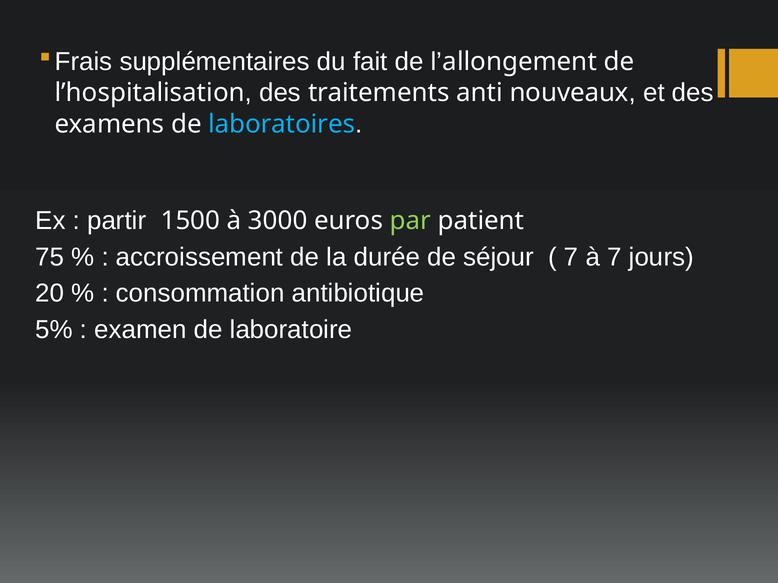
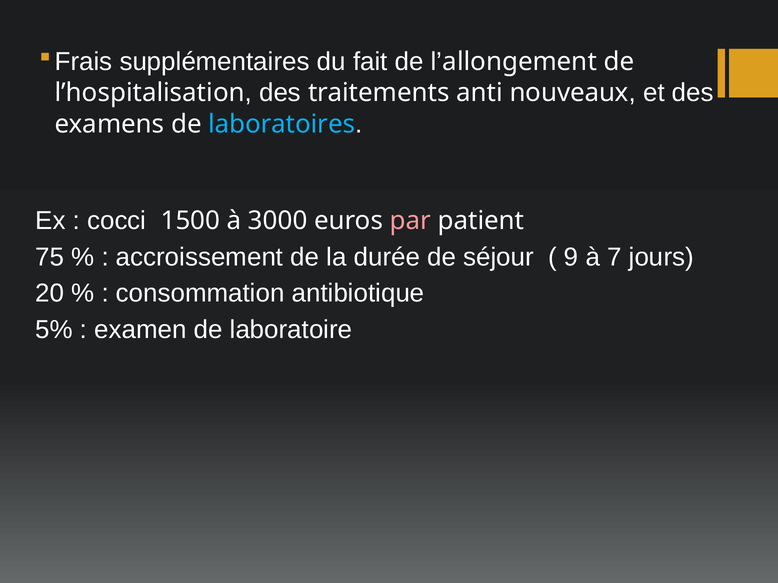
partir: partir -> cocci
par colour: light green -> pink
7 at (571, 257): 7 -> 9
